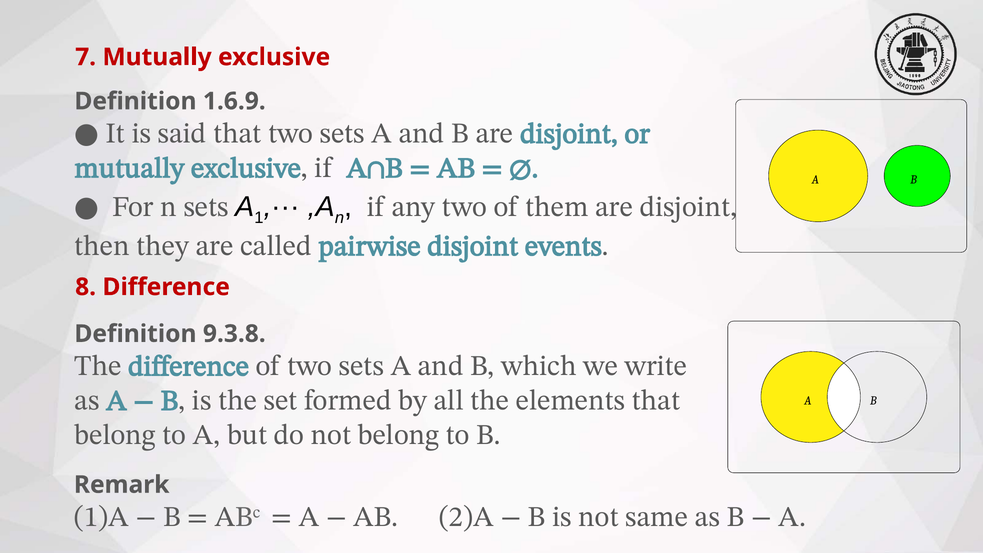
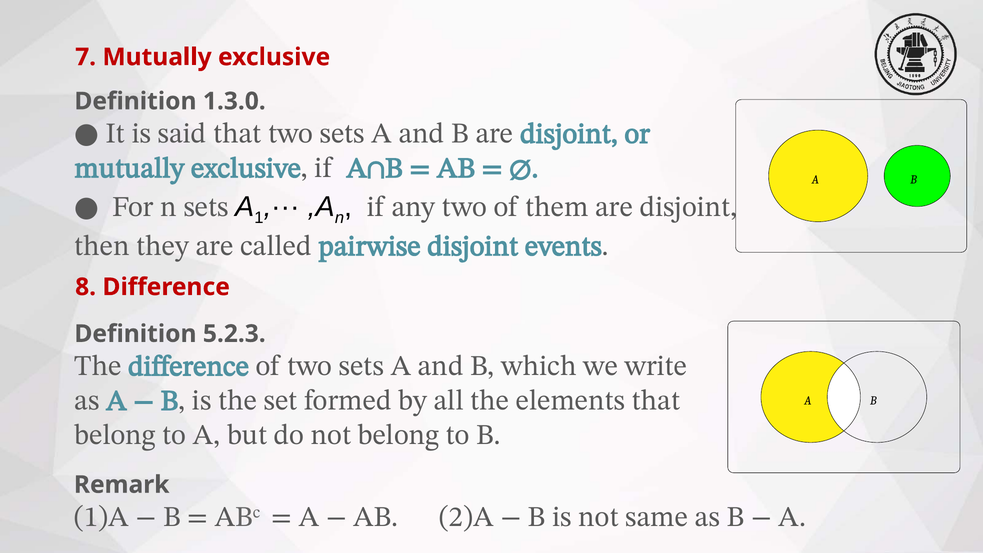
1.6.9: 1.6.9 -> 1.3.0
9.3.8: 9.3.8 -> 5.2.3
